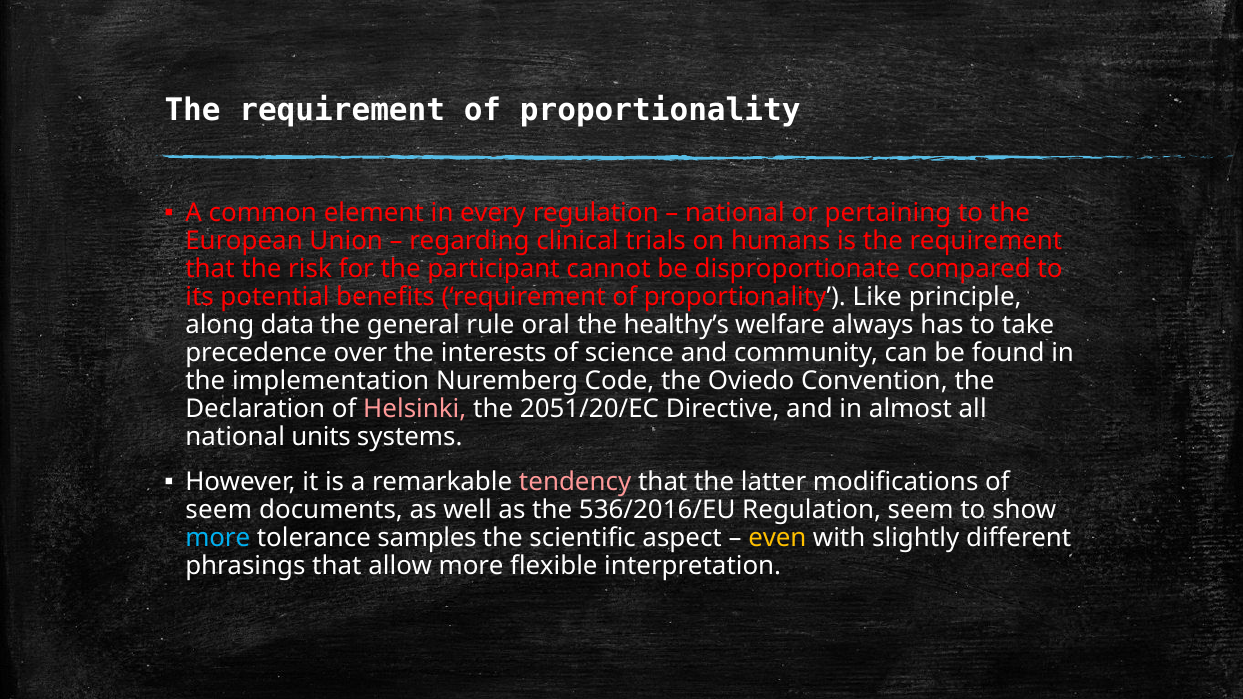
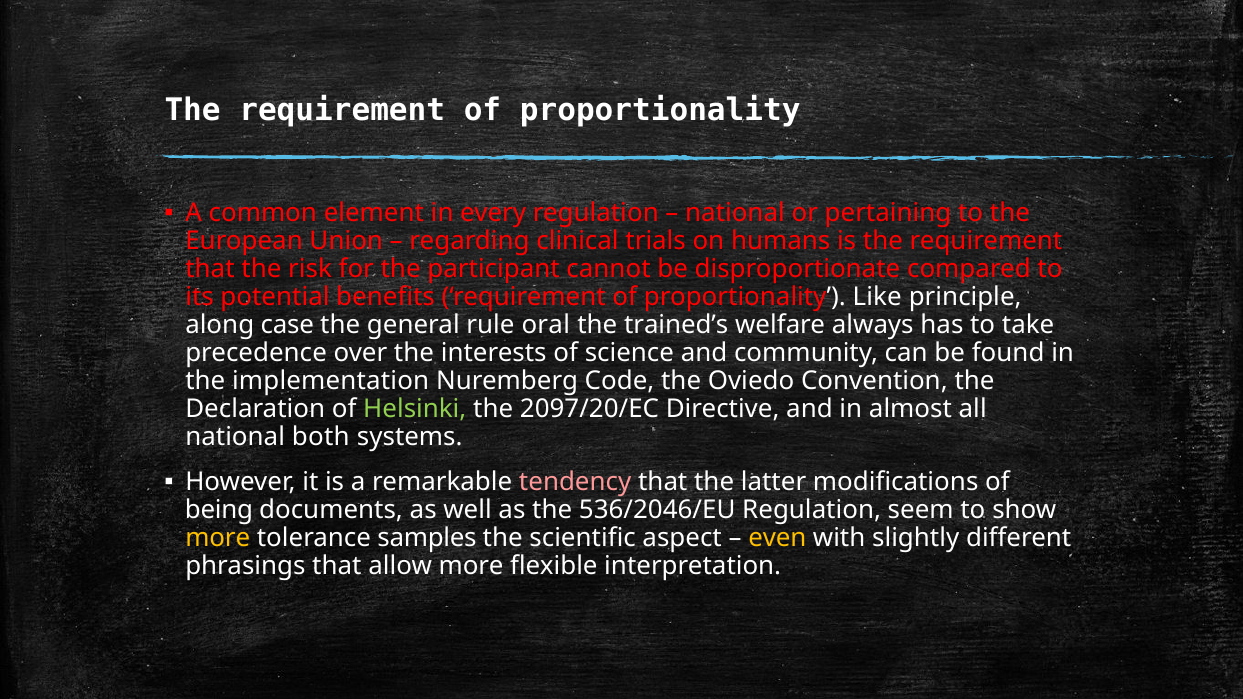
data: data -> case
healthy’s: healthy’s -> trained’s
Helsinki colour: pink -> light green
2051/20/EC: 2051/20/EC -> 2097/20/EC
units: units -> both
seem at (219, 510): seem -> being
536/2016/EU: 536/2016/EU -> 536/2046/EU
more at (218, 538) colour: light blue -> yellow
